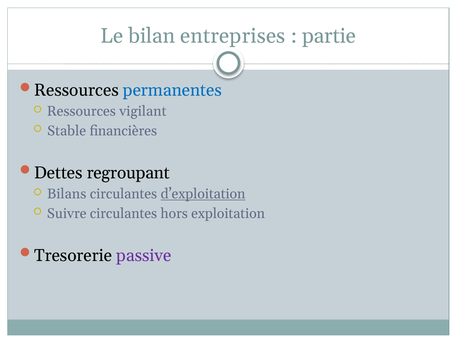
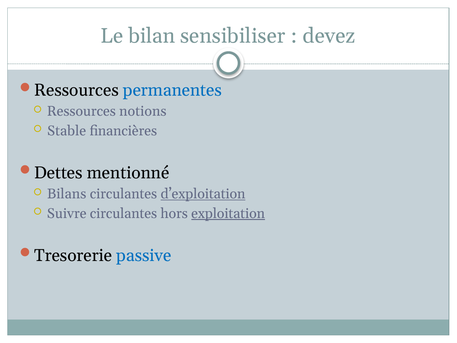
entreprises: entreprises -> sensibiliser
partie: partie -> devez
vigilant: vigilant -> notions
regroupant: regroupant -> mentionné
exploitation underline: none -> present
passive colour: purple -> blue
